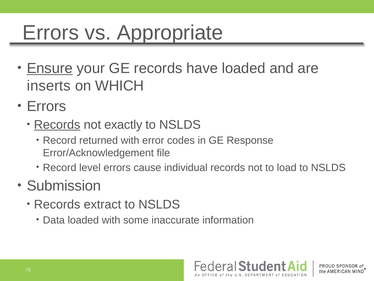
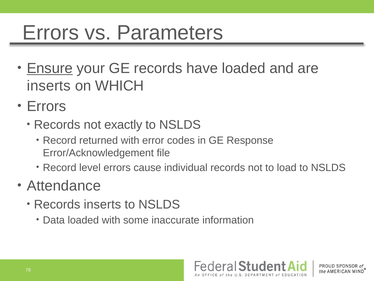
Appropriate: Appropriate -> Parameters
Records at (57, 125) underline: present -> none
Submission: Submission -> Attendance
Records extract: extract -> inserts
